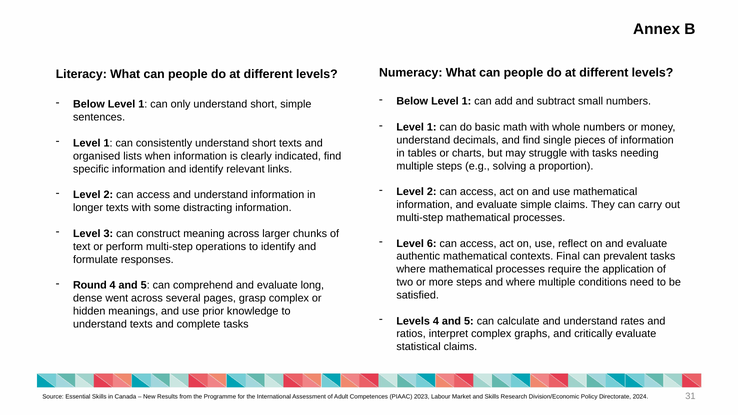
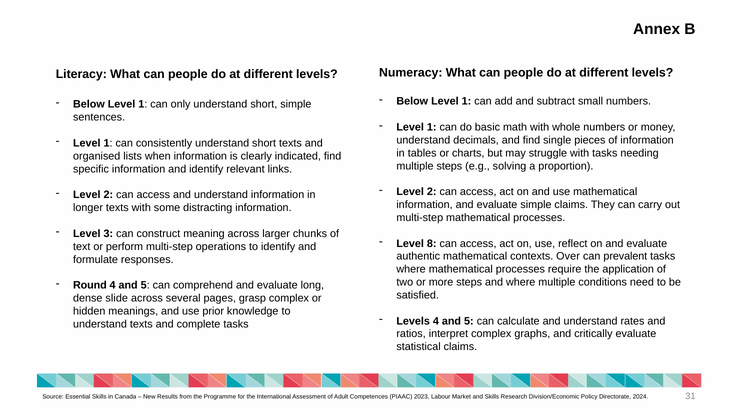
6: 6 -> 8
Final: Final -> Over
went: went -> slide
